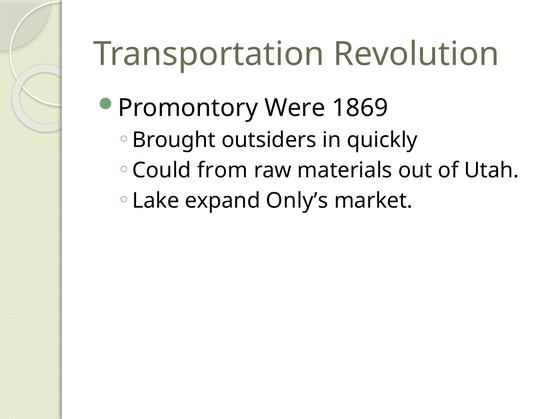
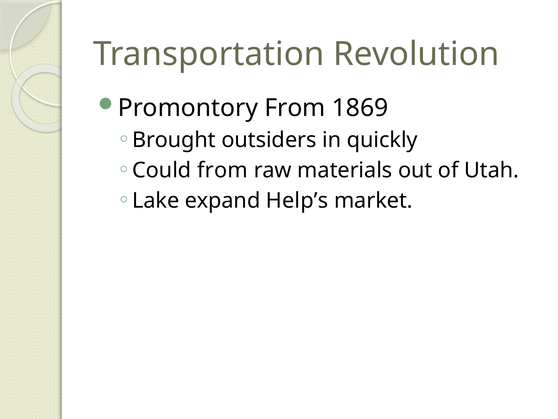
Promontory Were: Were -> From
Only’s: Only’s -> Help’s
